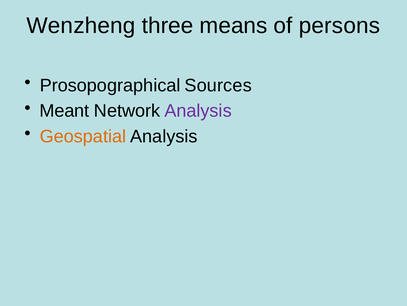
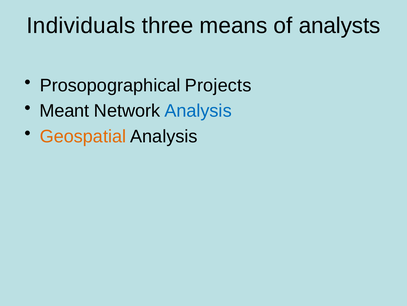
Wenzheng: Wenzheng -> Individuals
persons: persons -> analysts
Sources: Sources -> Projects
Analysis at (198, 111) colour: purple -> blue
